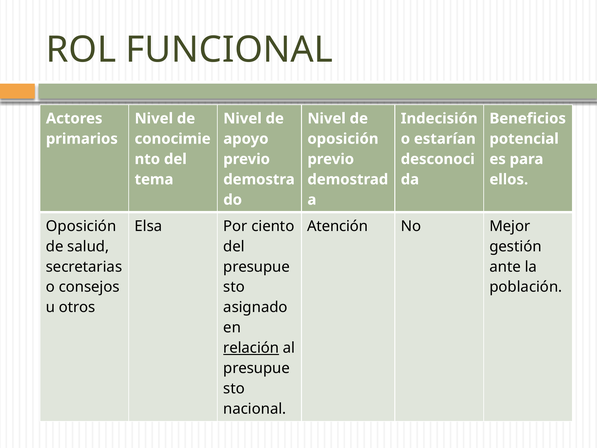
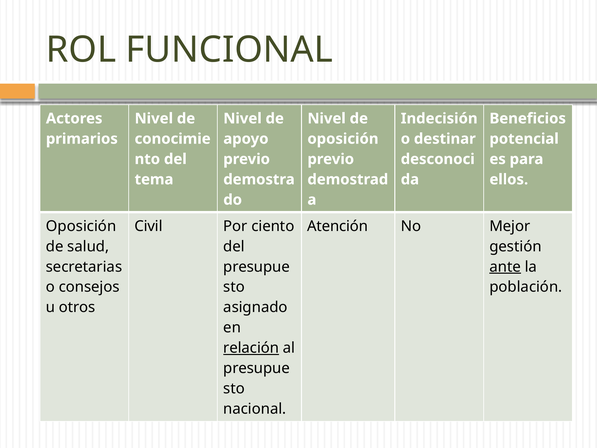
estarían: estarían -> destinar
Elsa: Elsa -> Civil
ante underline: none -> present
